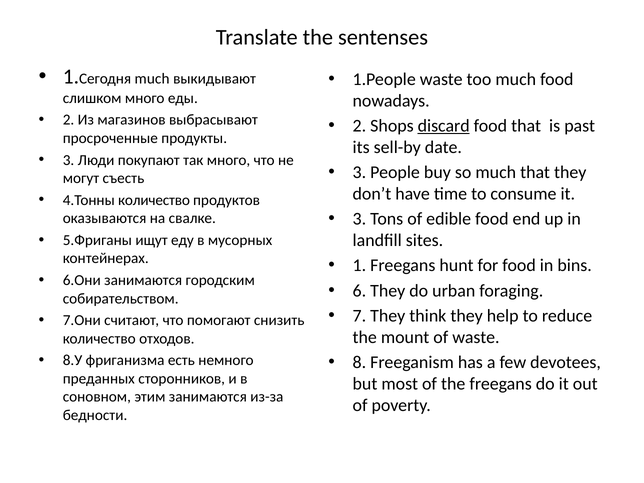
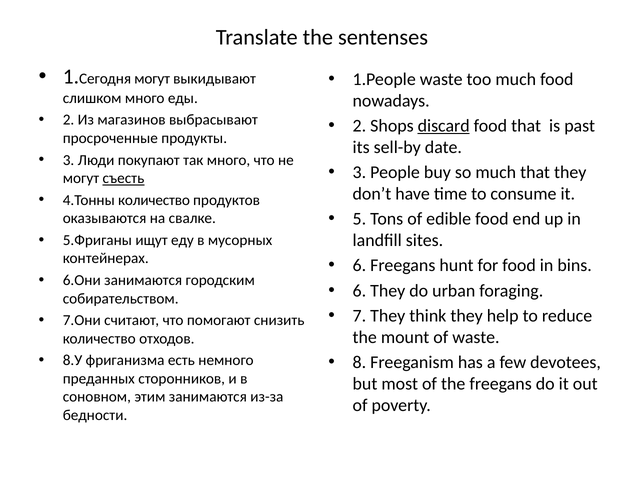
much at (152, 79): much -> могут
съесть underline: none -> present
3 at (359, 219): 3 -> 5
1 at (359, 266): 1 -> 6
